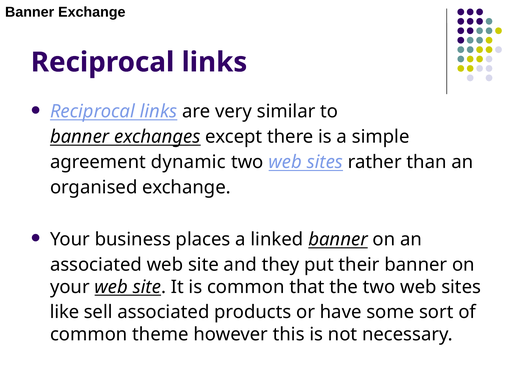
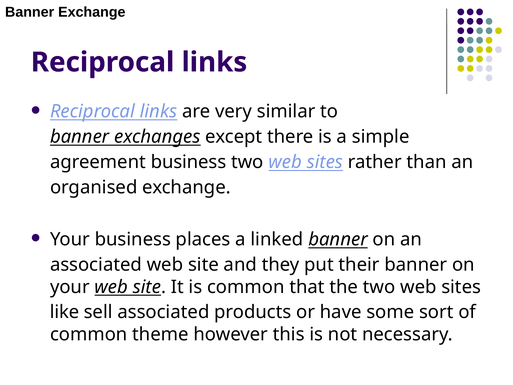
agreement dynamic: dynamic -> business
